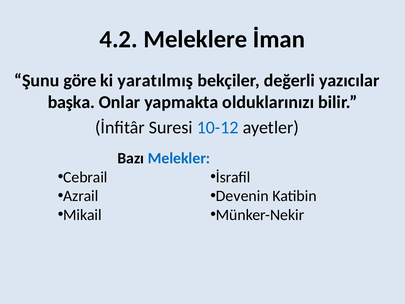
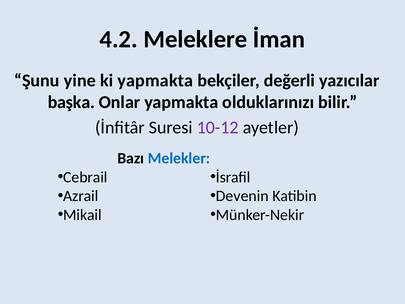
göre: göre -> yine
ki yaratılmış: yaratılmış -> yapmakta
10-12 colour: blue -> purple
